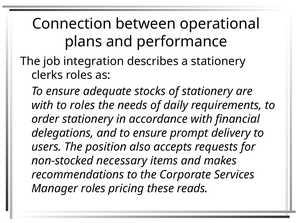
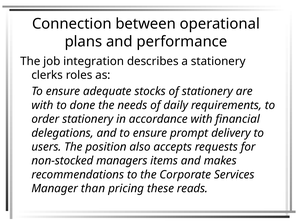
to roles: roles -> done
necessary: necessary -> managers
Manager roles: roles -> than
